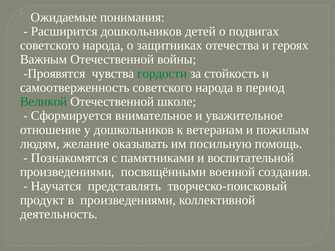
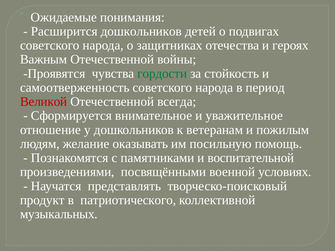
Великой colour: green -> red
школе: школе -> всегда
создания: создания -> условиях
в произведениями: произведениями -> патриотического
деятельность: деятельность -> музыкальных
